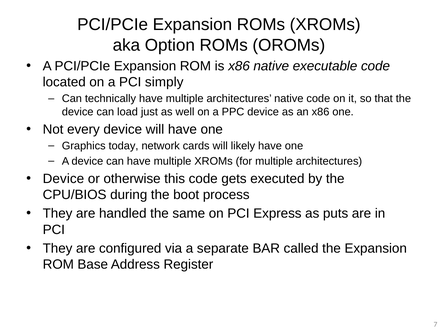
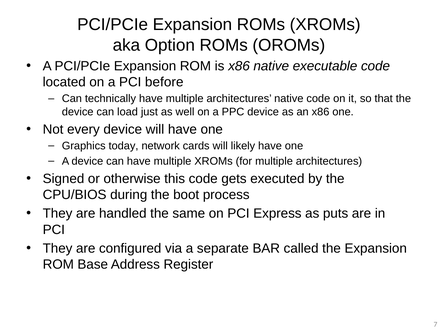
simply: simply -> before
Device at (63, 178): Device -> Signed
